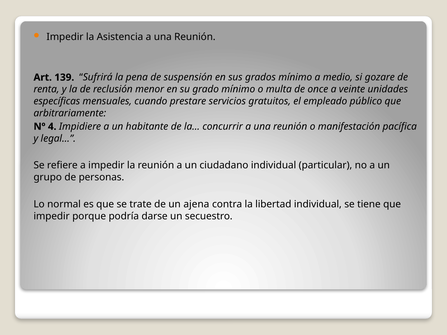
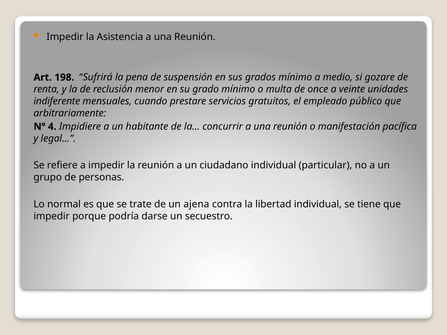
139: 139 -> 198
específicas: específicas -> indiferente
